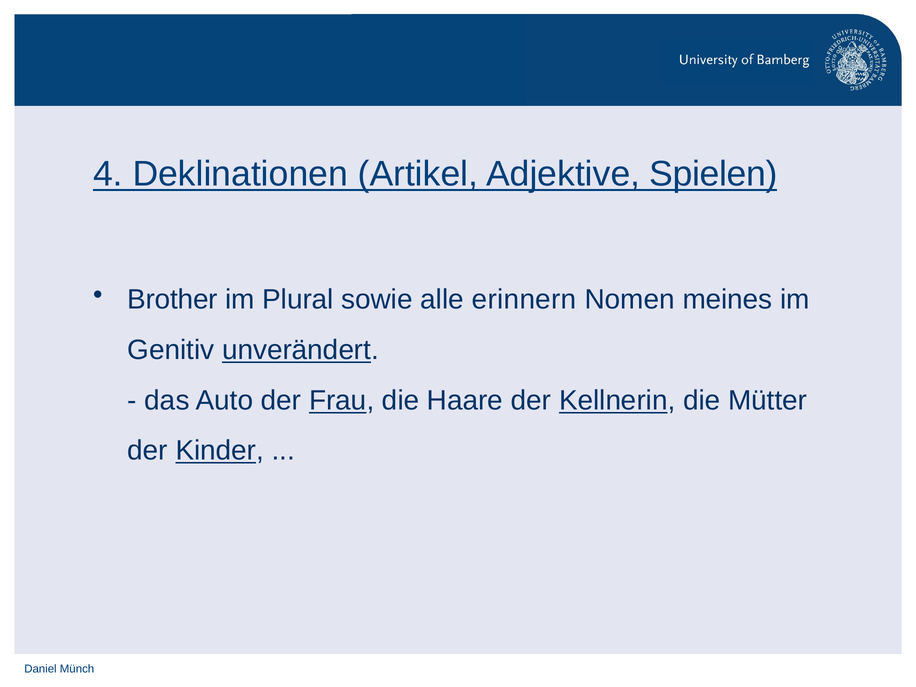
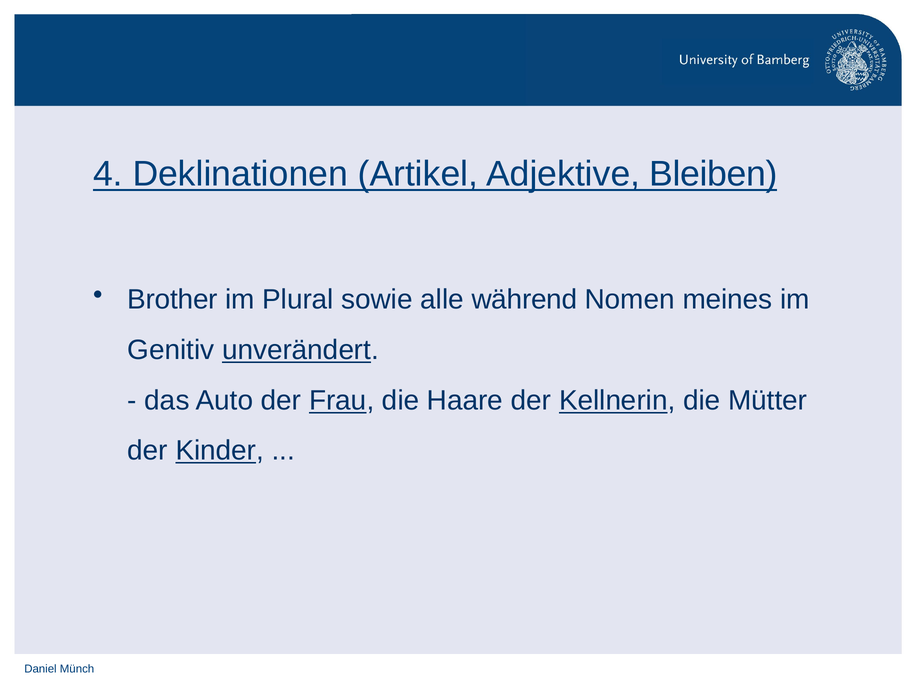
Spielen: Spielen -> Bleiben
erinnern: erinnern -> während
